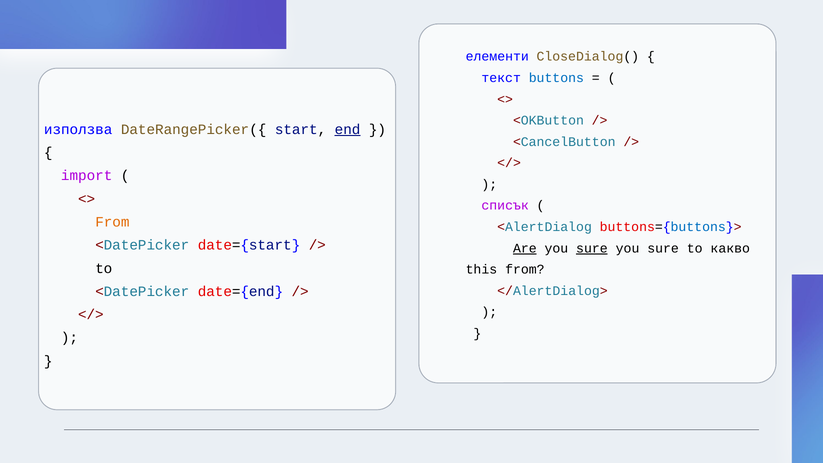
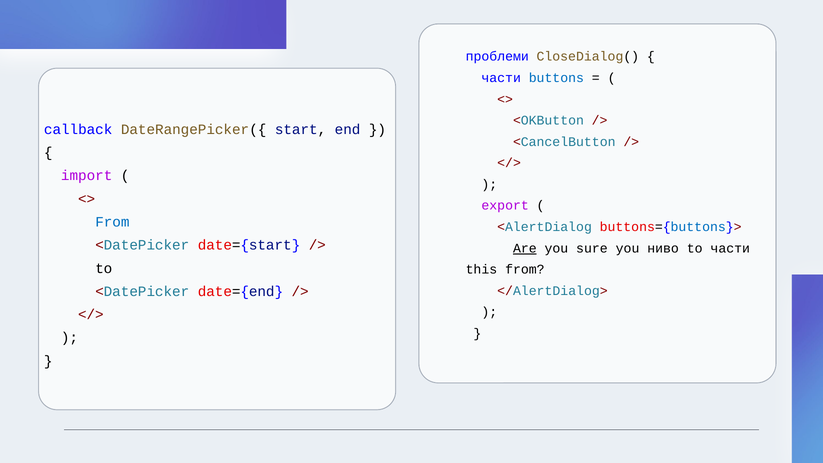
елементи: елементи -> проблеми
текст at (501, 78): текст -> части
използва: използва -> callback
end underline: present -> none
списък: списък -> export
From at (112, 222) colour: orange -> blue
sure at (592, 248) underline: present -> none
sure at (663, 248): sure -> ниво
to какво: какво -> части
